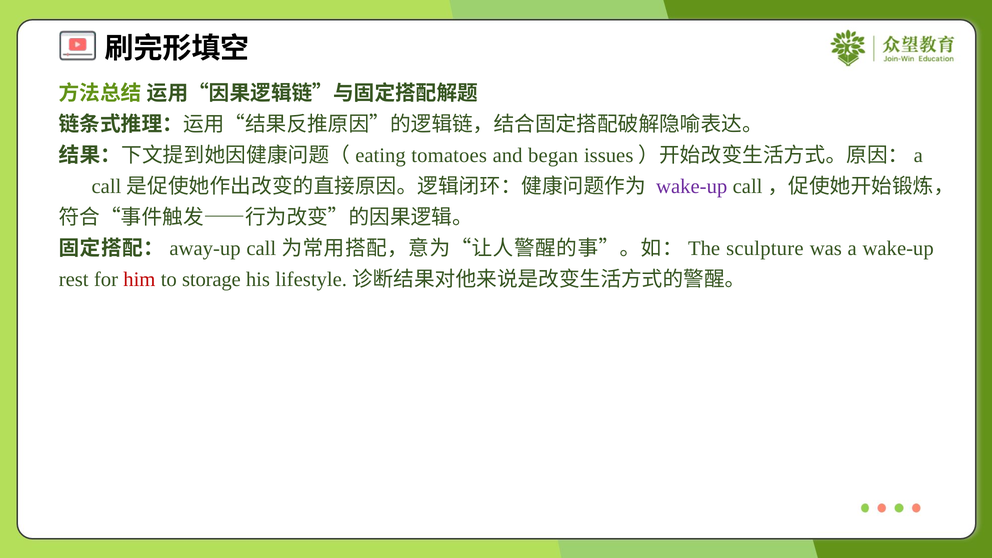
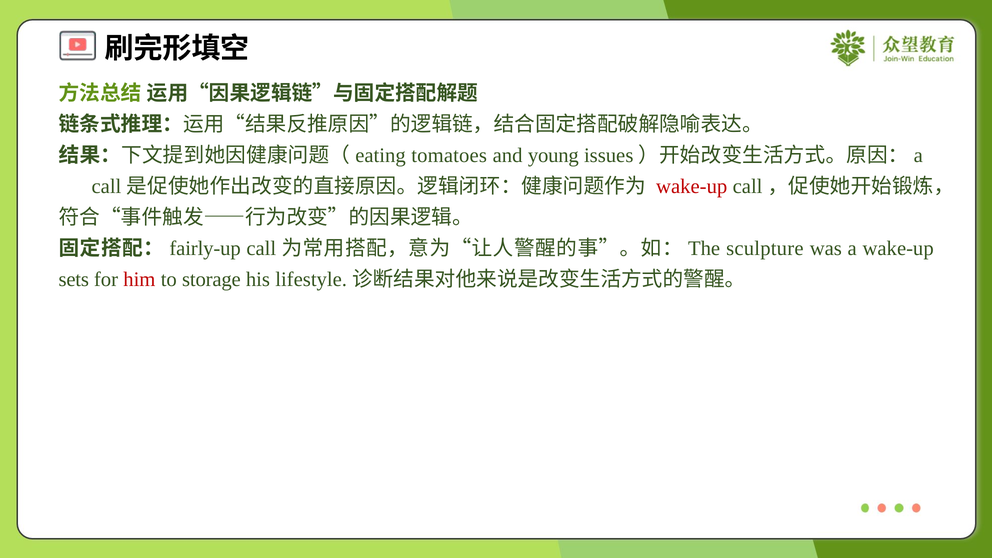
began: began -> young
wake-up at (692, 186) colour: purple -> red
away-up: away-up -> fairly-up
rest: rest -> sets
